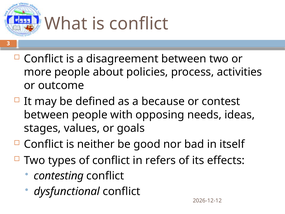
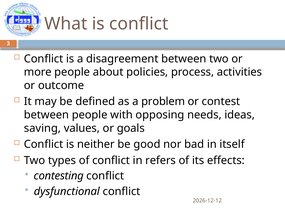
because: because -> problem
stages: stages -> saving
